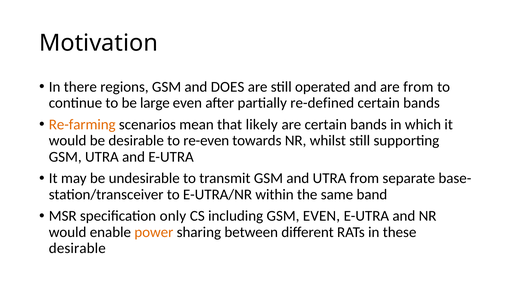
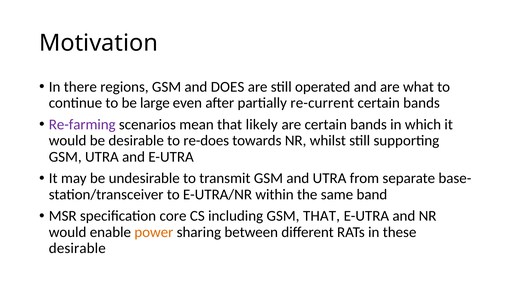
are from: from -> what
re-defined: re-defined -> re-current
Re-farming colour: orange -> purple
re-even: re-even -> re-does
only: only -> core
GSM EVEN: EVEN -> THAT
